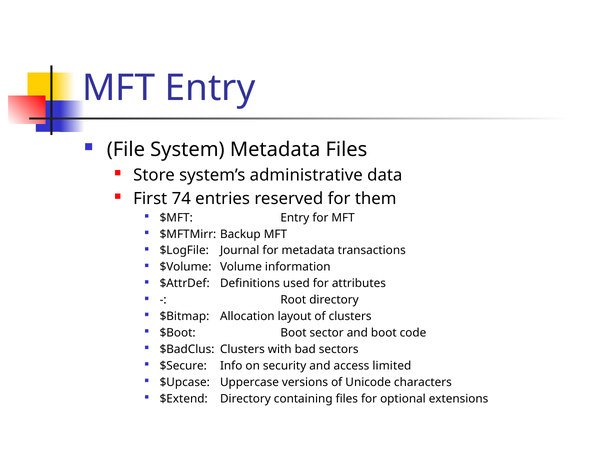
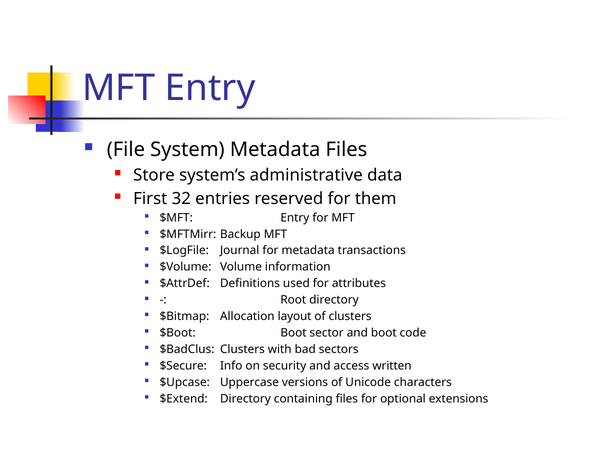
74: 74 -> 32
limited: limited -> written
